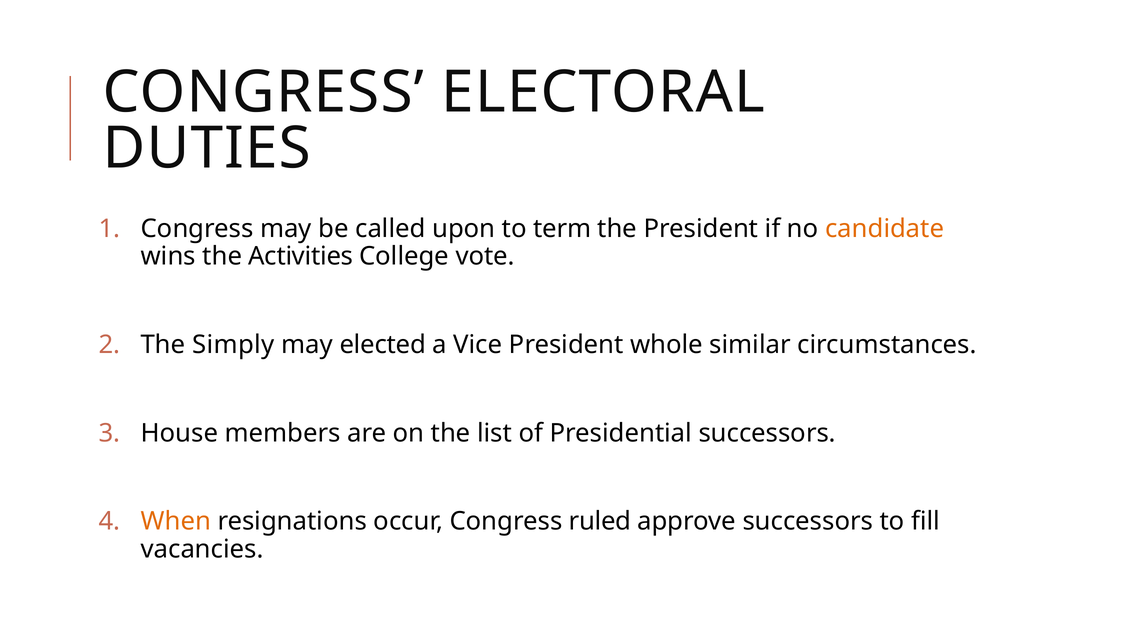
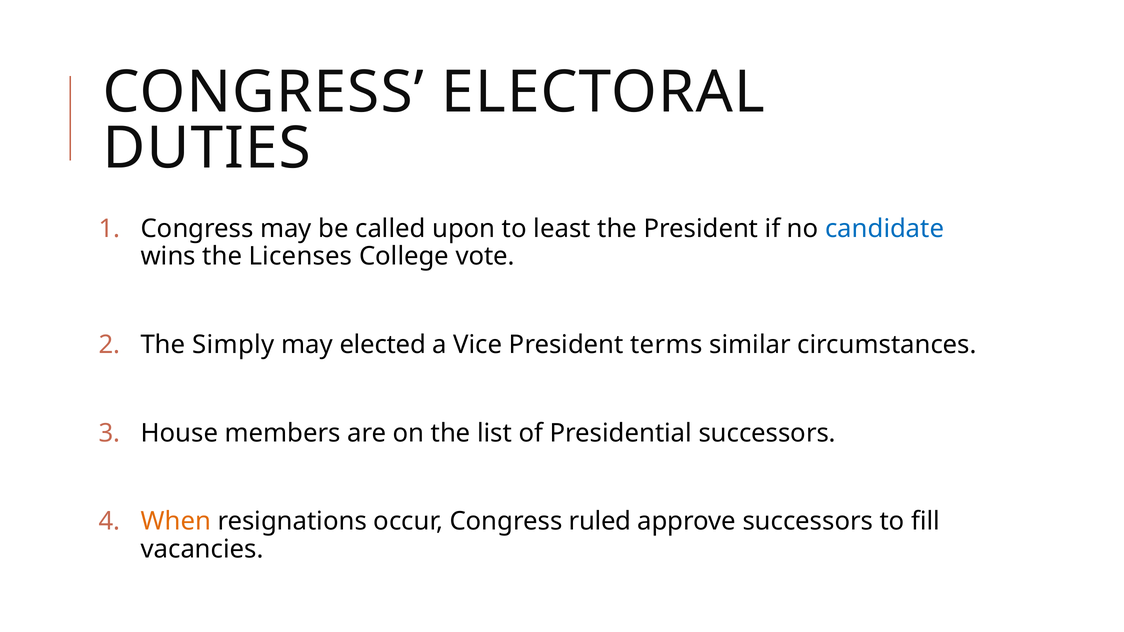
term: term -> least
candidate colour: orange -> blue
Activities: Activities -> Licenses
whole: whole -> terms
